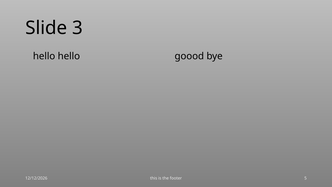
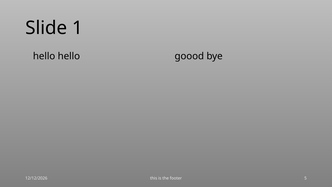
3: 3 -> 1
